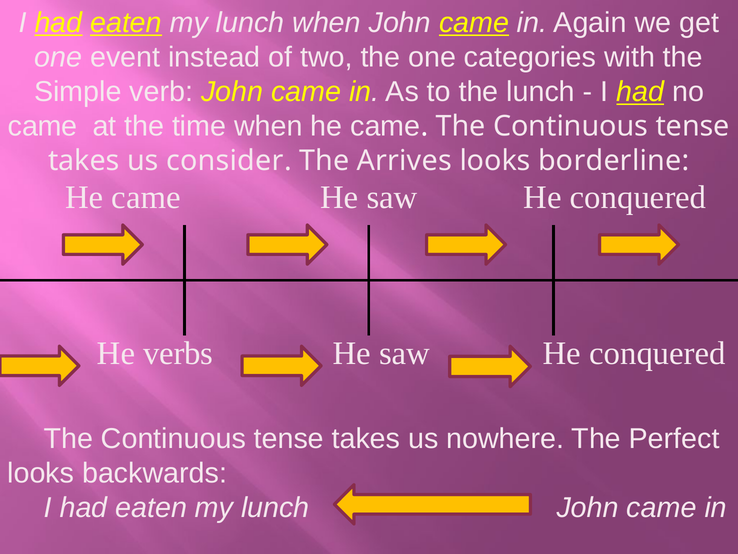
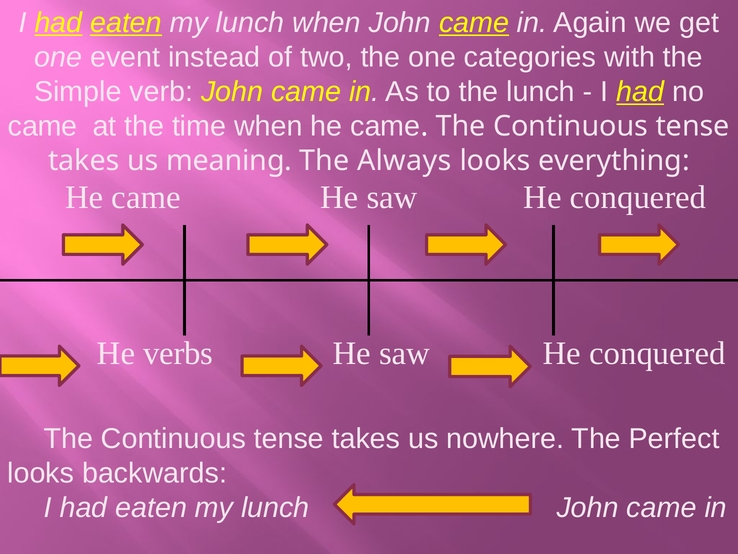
consider: consider -> meaning
Arrives: Arrives -> Always
borderline: borderline -> everything
